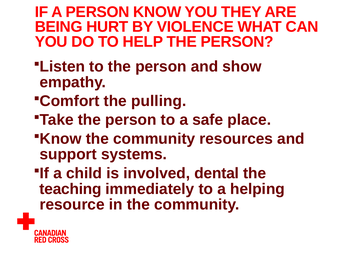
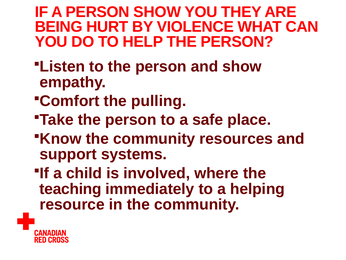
PERSON KNOW: KNOW -> SHOW
dental: dental -> where
